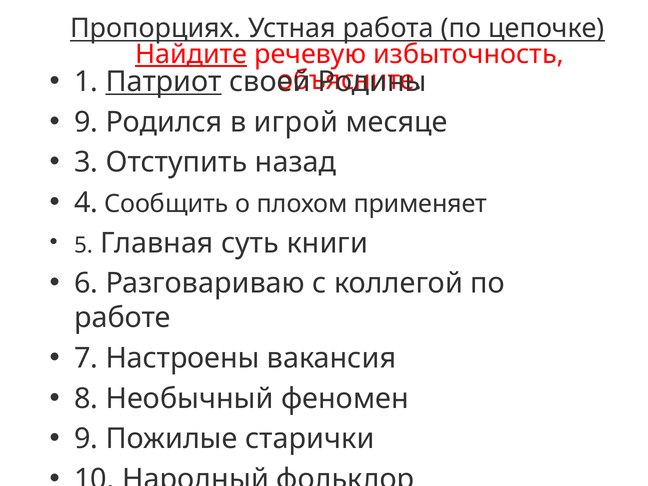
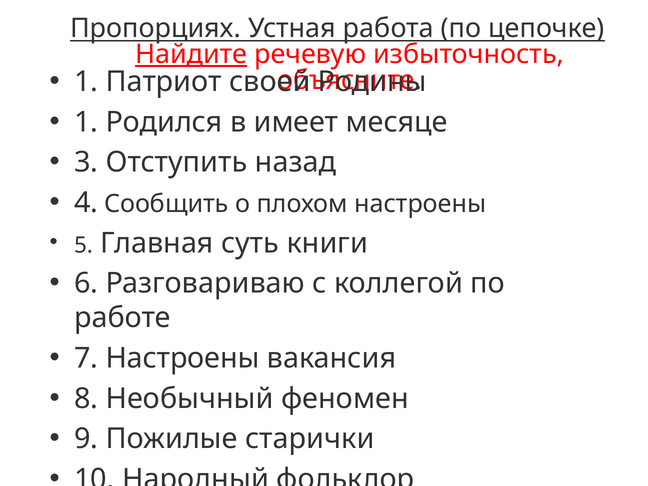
Патриот underline: present -> none
9 at (86, 122): 9 -> 1
игрой: игрой -> имеет
плохом применяет: применяет -> настроены
